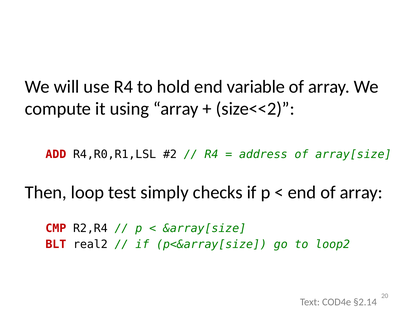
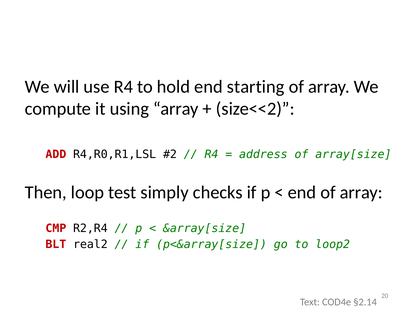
variable: variable -> starting
